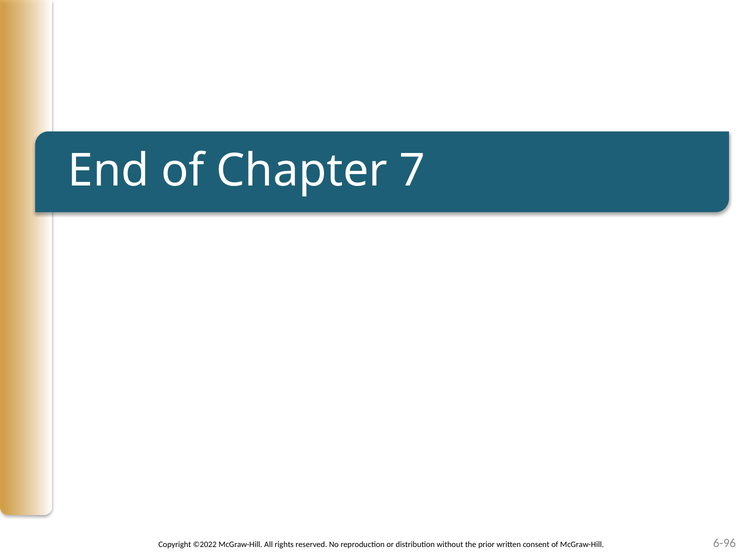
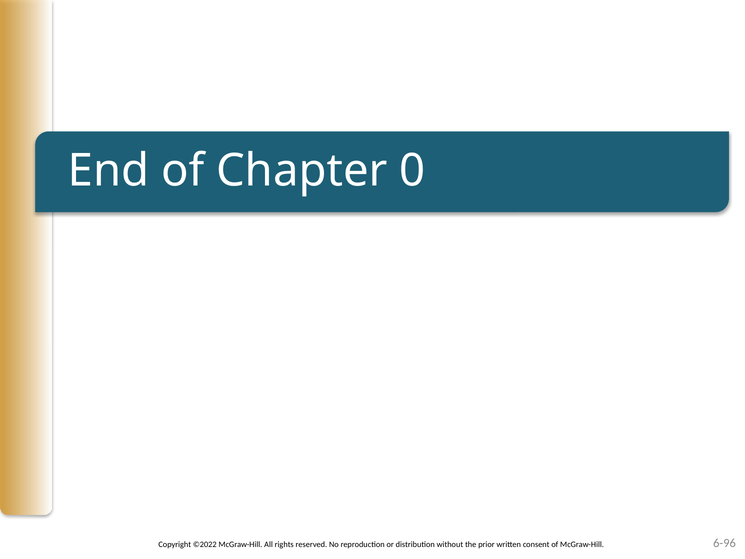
7: 7 -> 0
